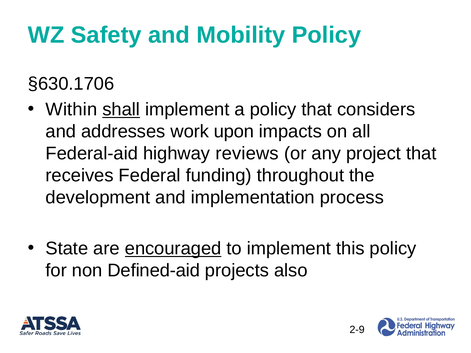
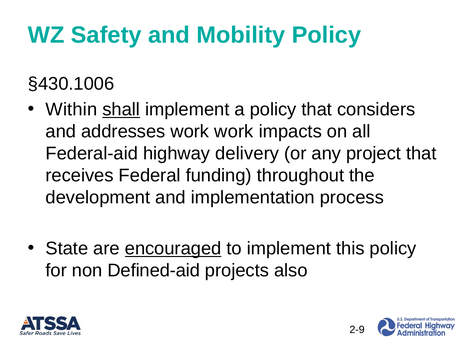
§630.1706: §630.1706 -> §430.1006
work upon: upon -> work
reviews: reviews -> delivery
